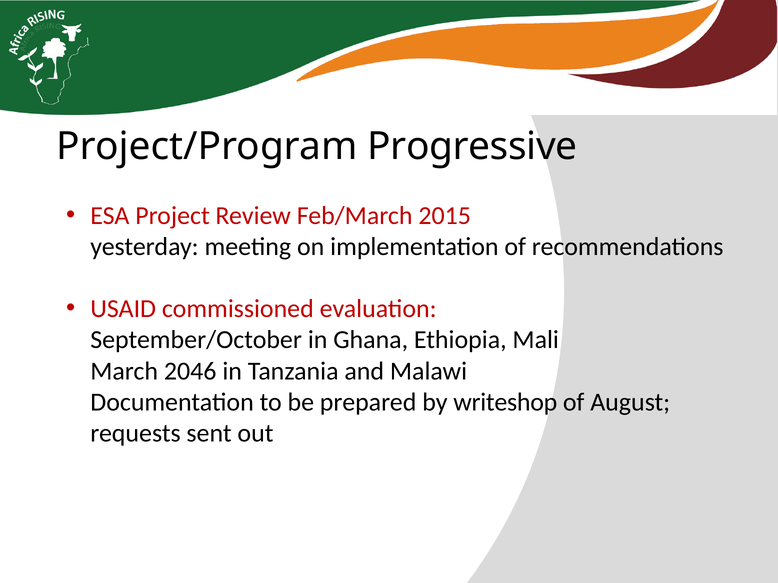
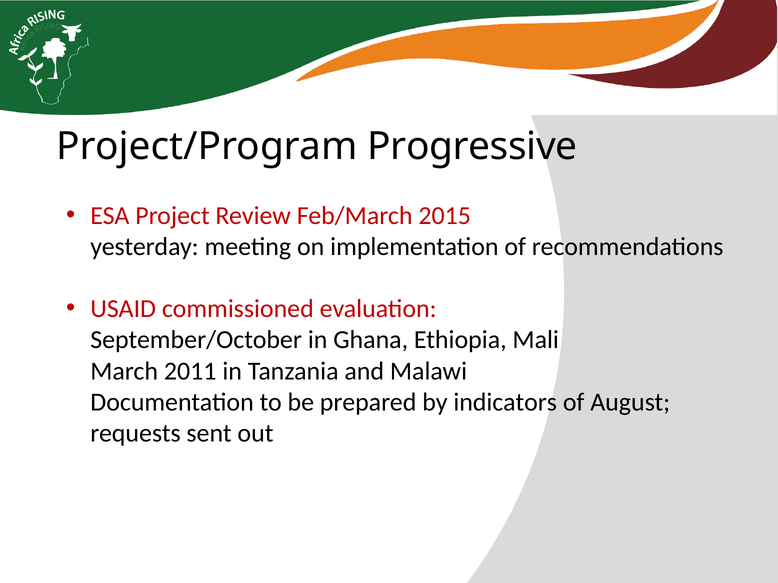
2046: 2046 -> 2011
writeshop: writeshop -> indicators
